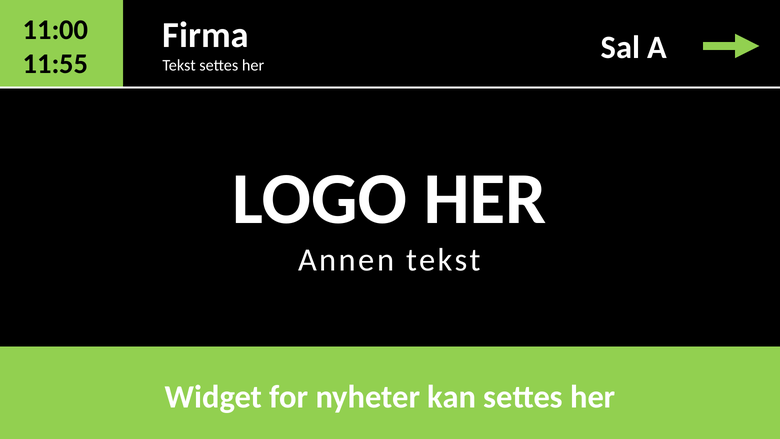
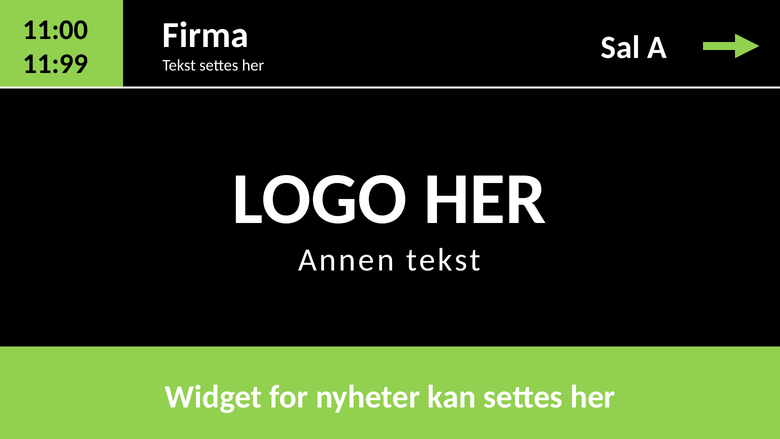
11:55: 11:55 -> 11:99
